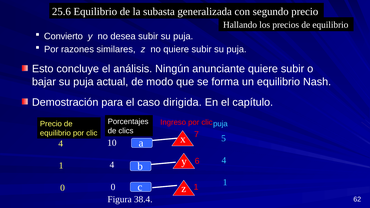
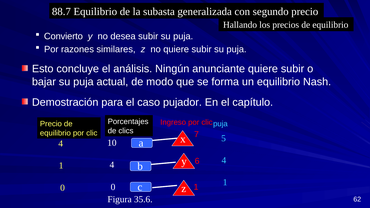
25.6: 25.6 -> 88.7
dirigida: dirigida -> pujador
38.4: 38.4 -> 35.6
